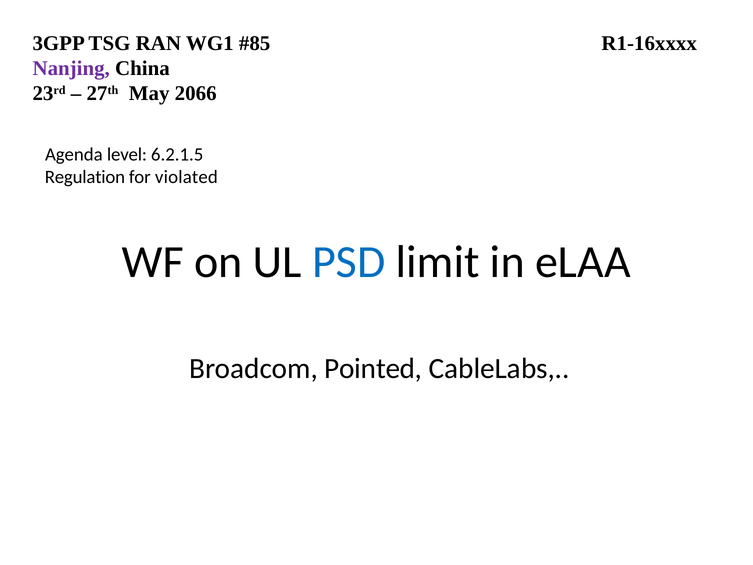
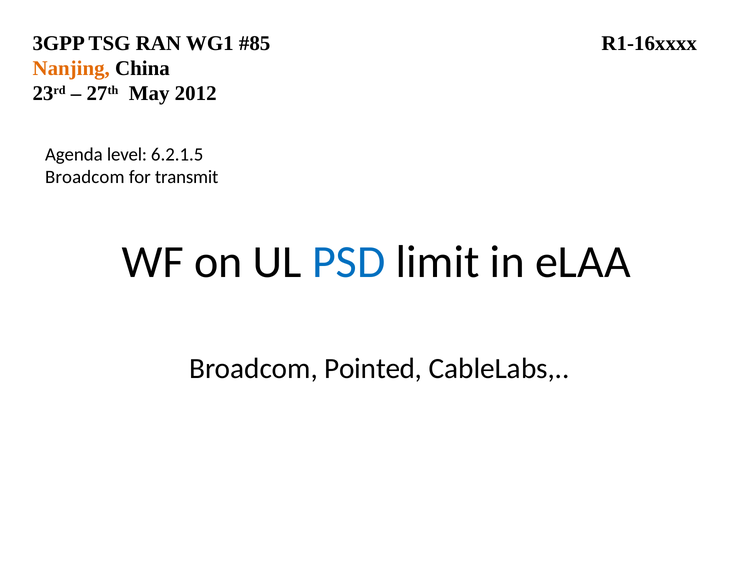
Nanjing colour: purple -> orange
2066: 2066 -> 2012
Regulation at (85, 177): Regulation -> Broadcom
violated: violated -> transmit
